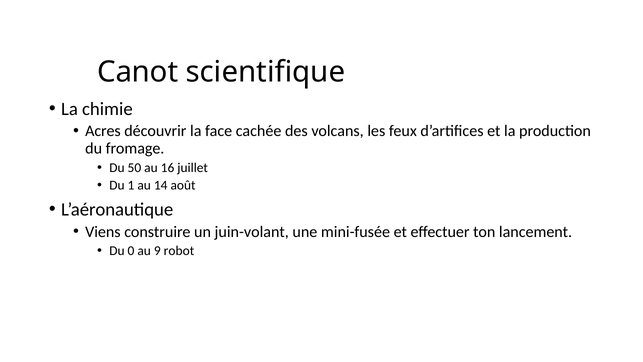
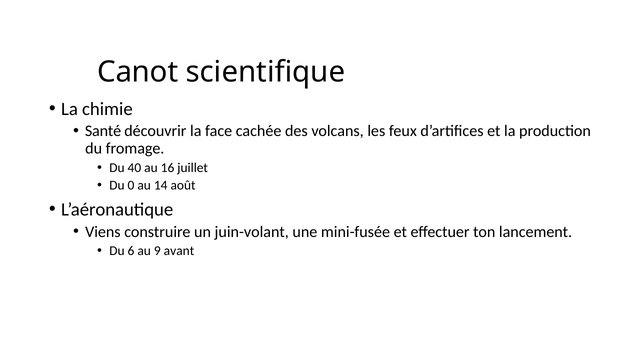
Acres: Acres -> Santé
50: 50 -> 40
1: 1 -> 0
0: 0 -> 6
robot: robot -> avant
